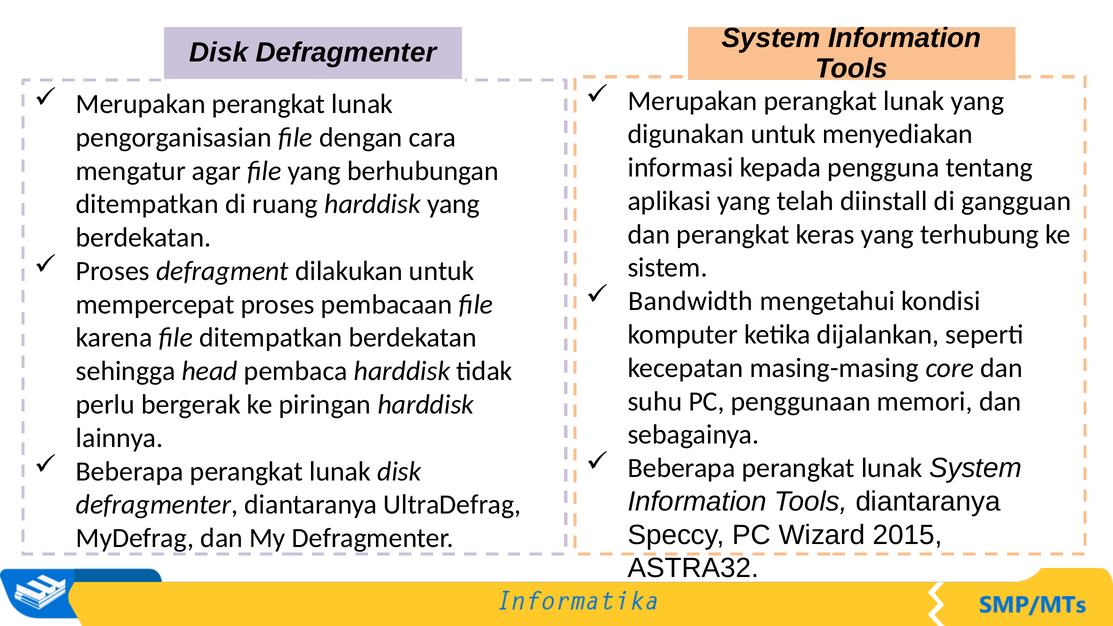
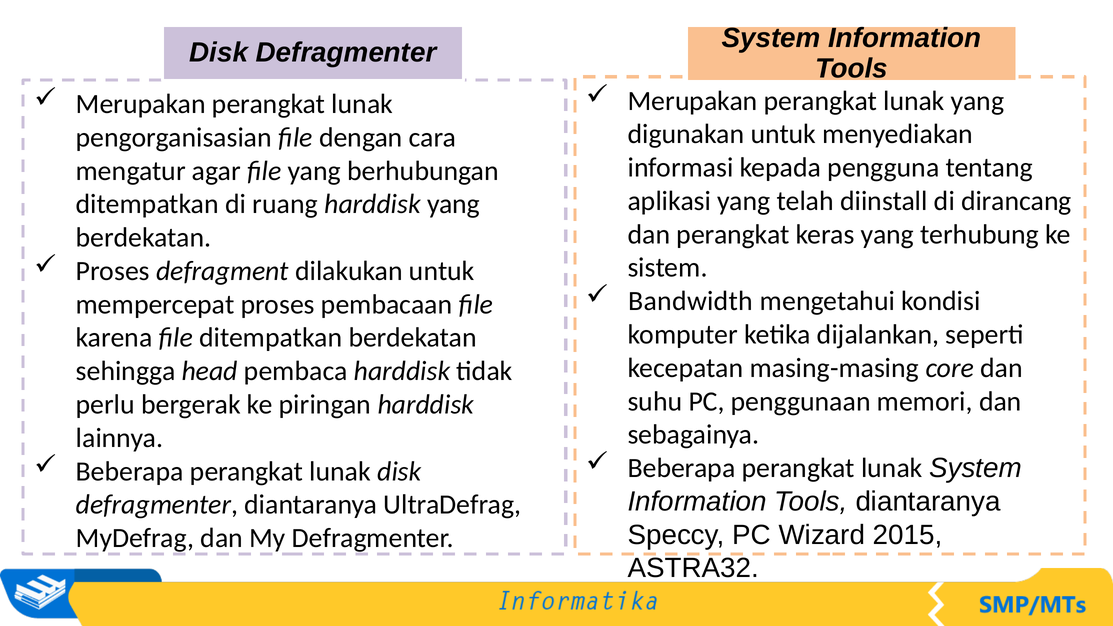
gangguan: gangguan -> dirancang
